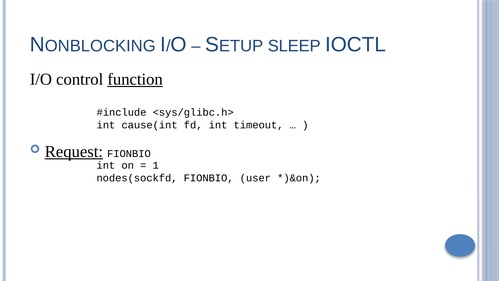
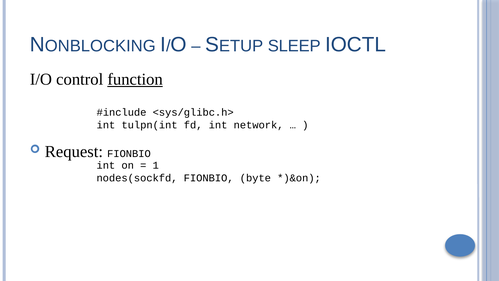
cause(int: cause(int -> tulpn(int
timeout: timeout -> network
Request underline: present -> none
user: user -> byte
